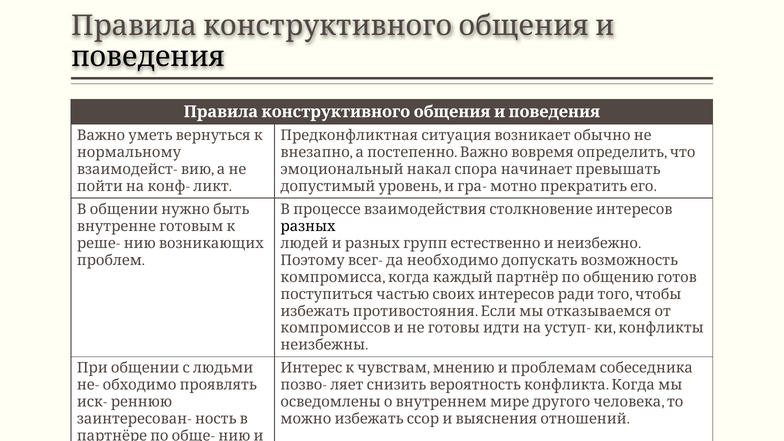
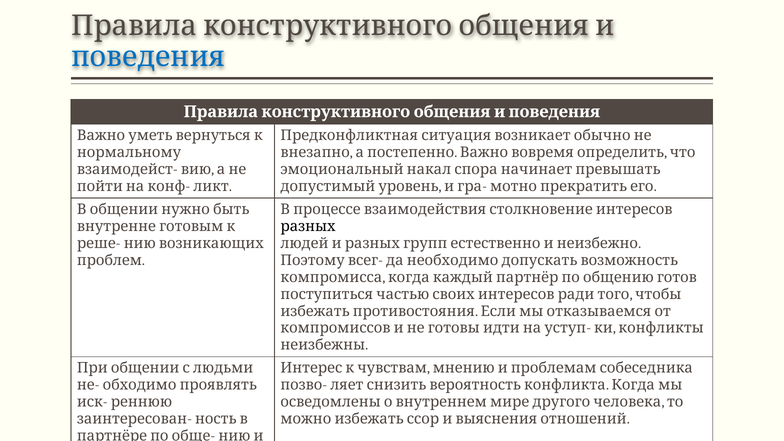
поведения colour: black -> blue
